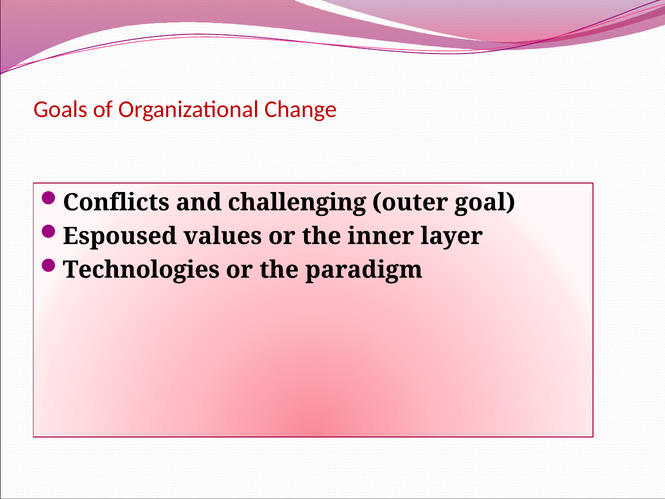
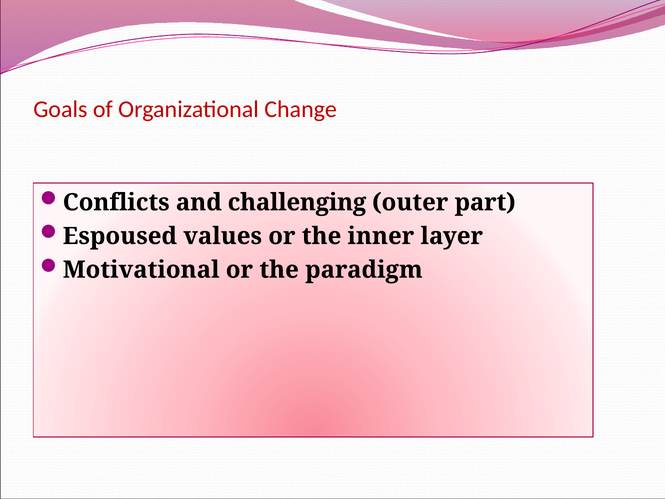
goal: goal -> part
Technologies: Technologies -> Motivational
